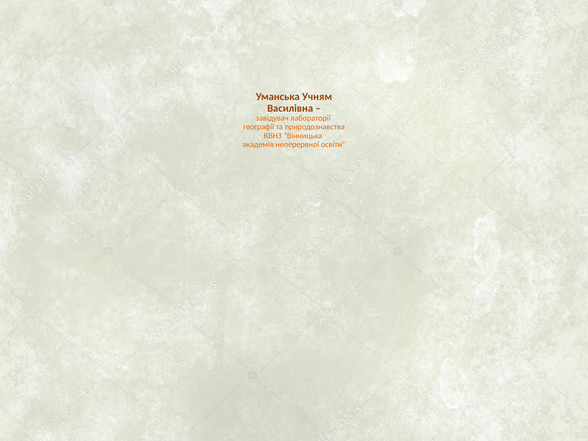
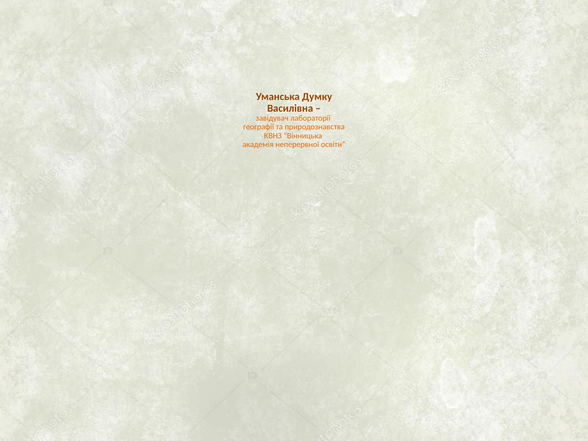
Учням: Учням -> Думку
